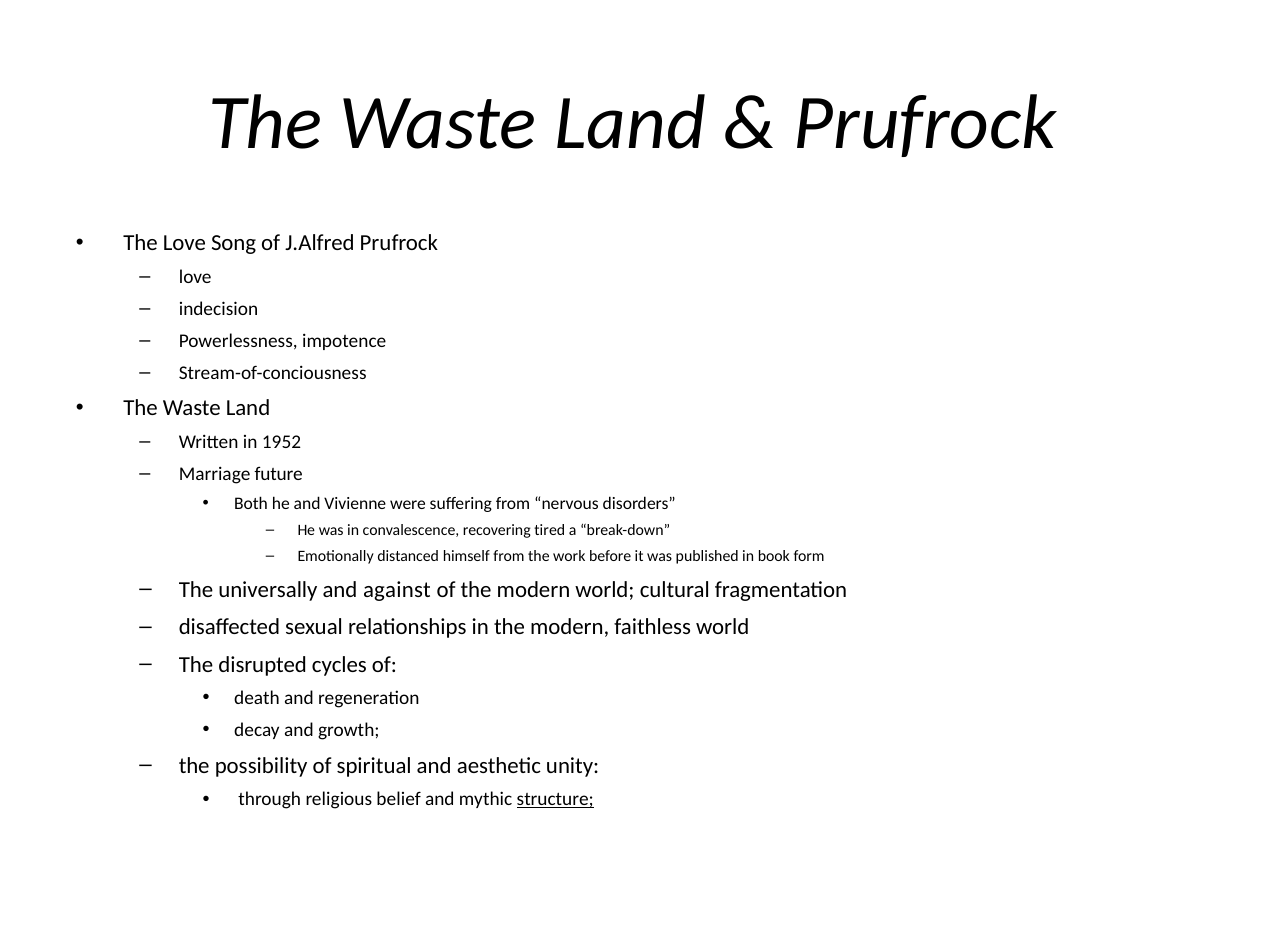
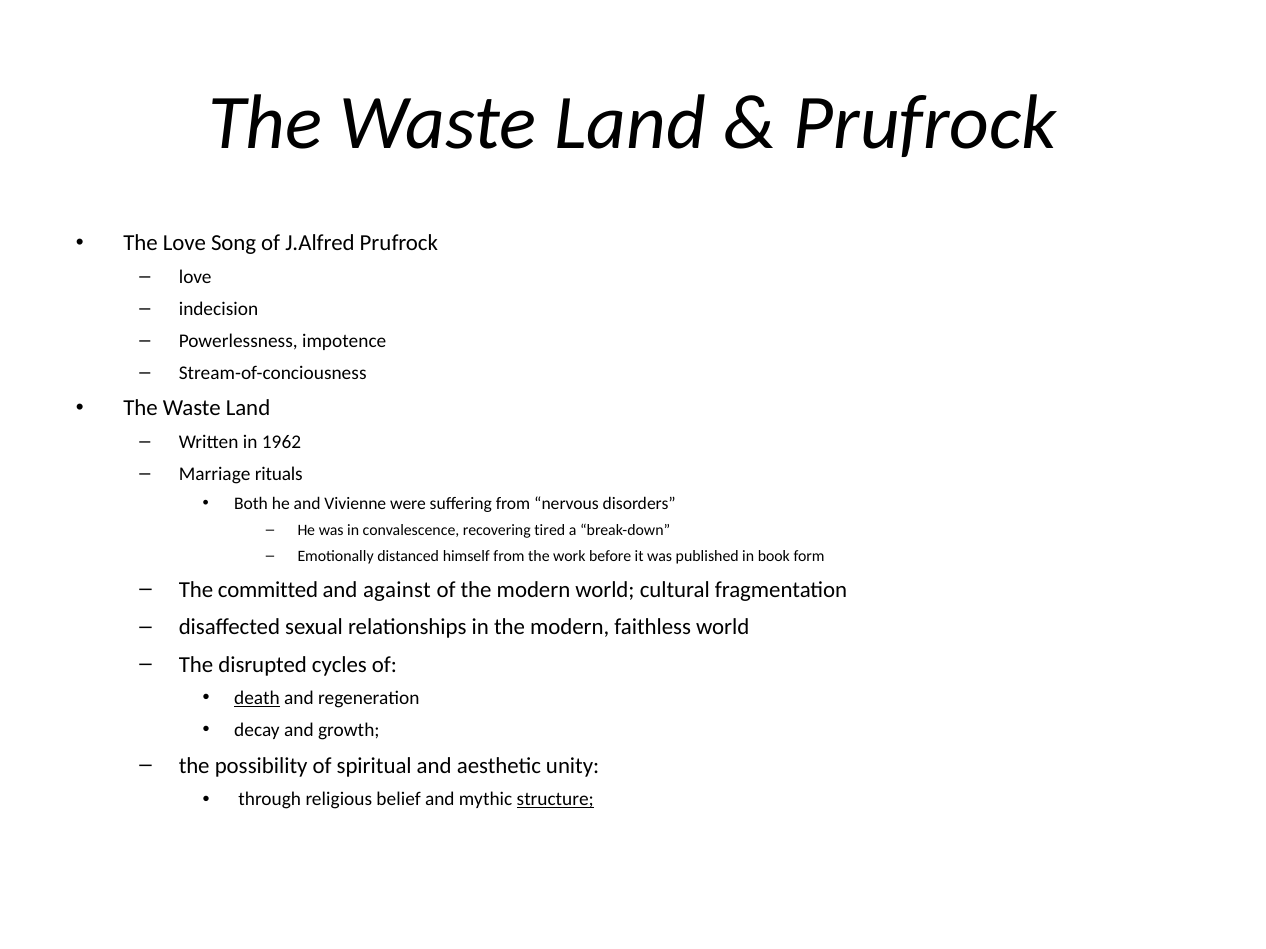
1952: 1952 -> 1962
future: future -> rituals
universally: universally -> committed
death underline: none -> present
